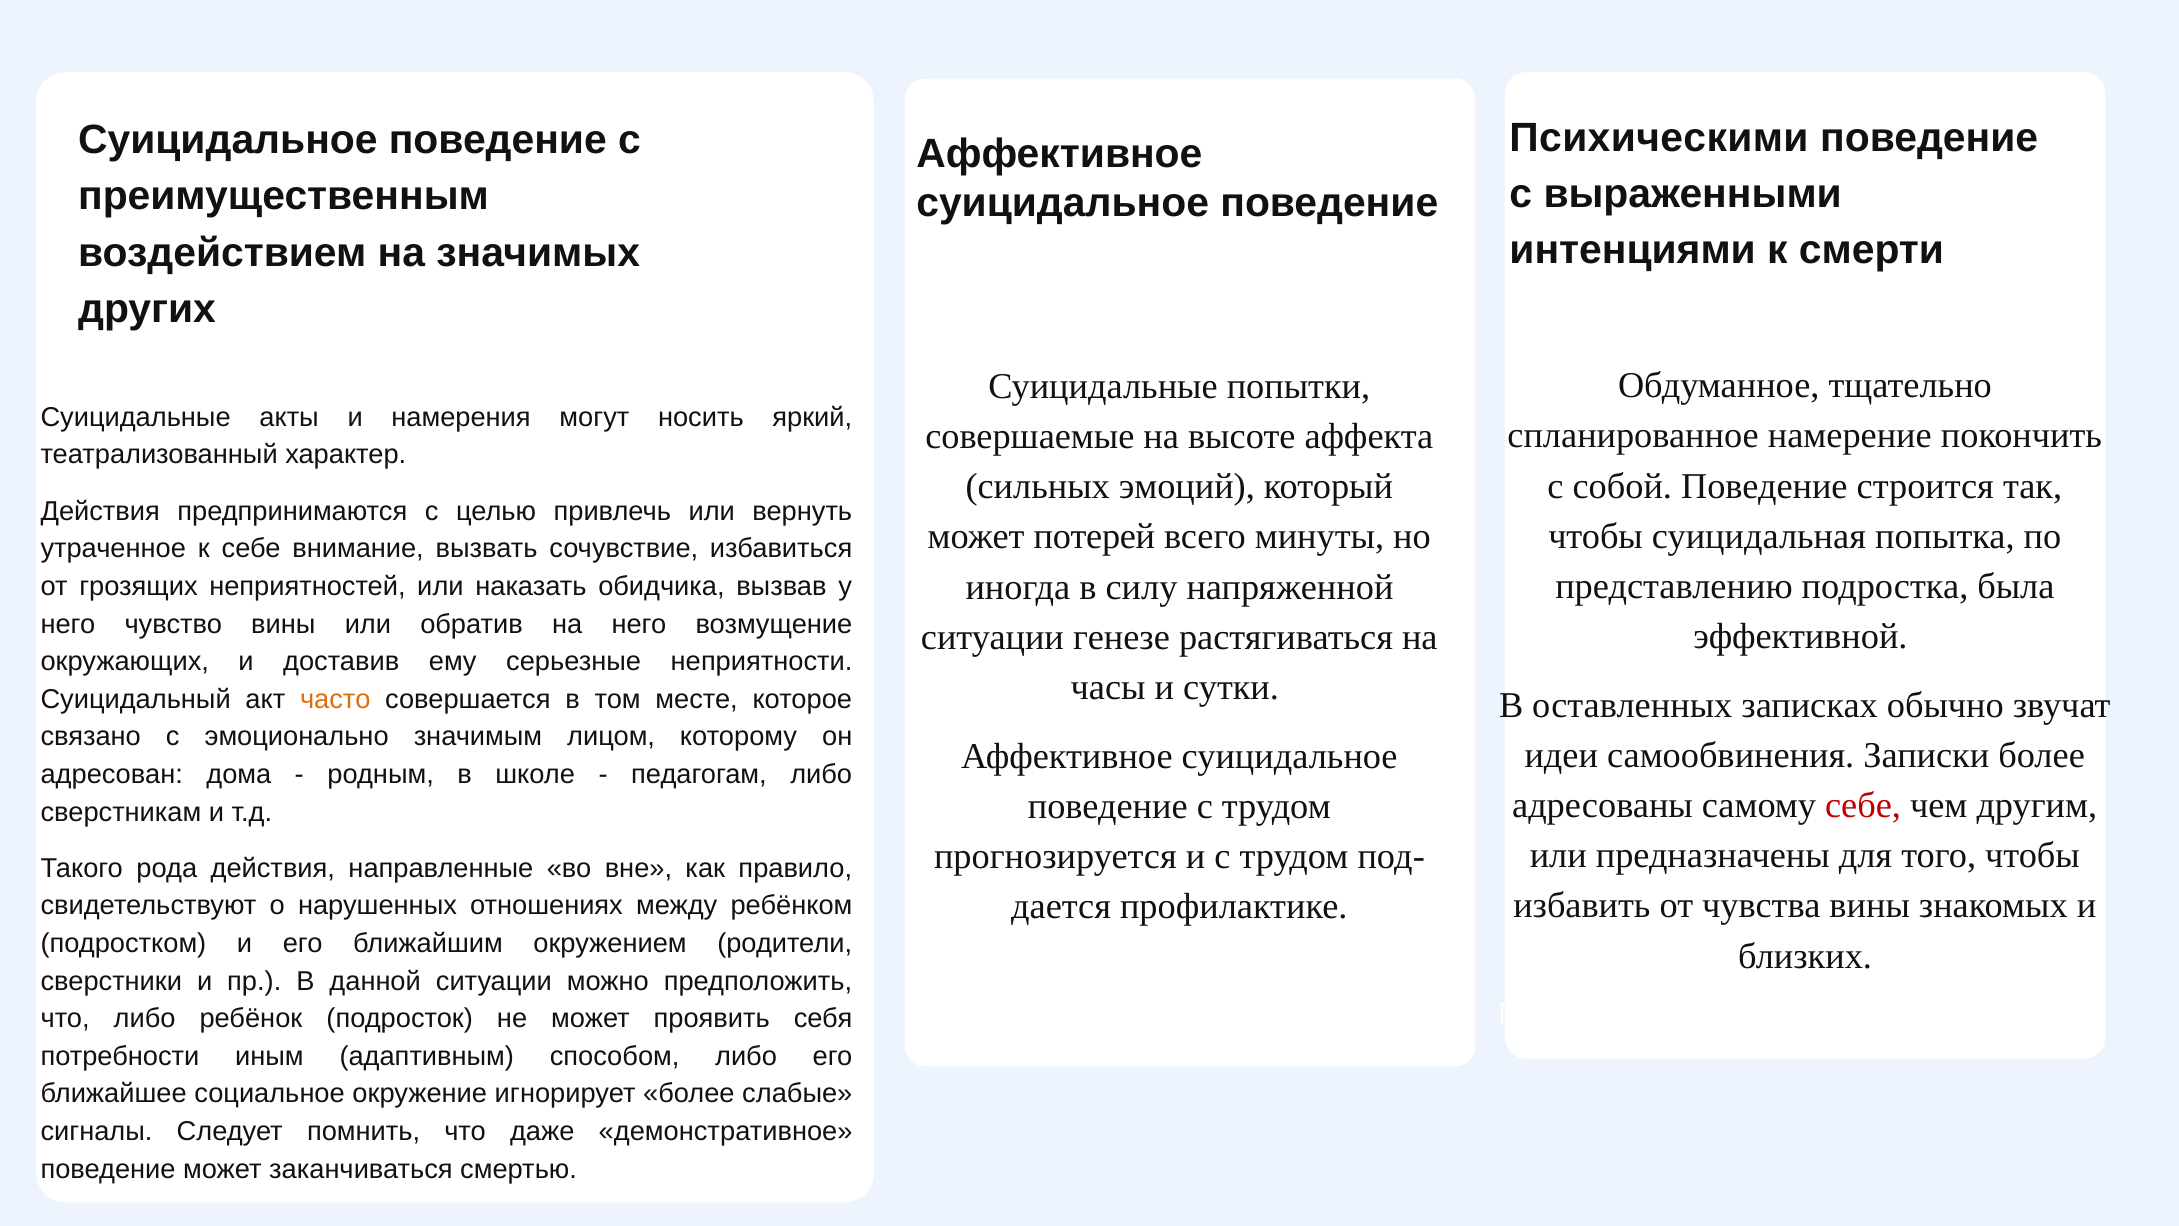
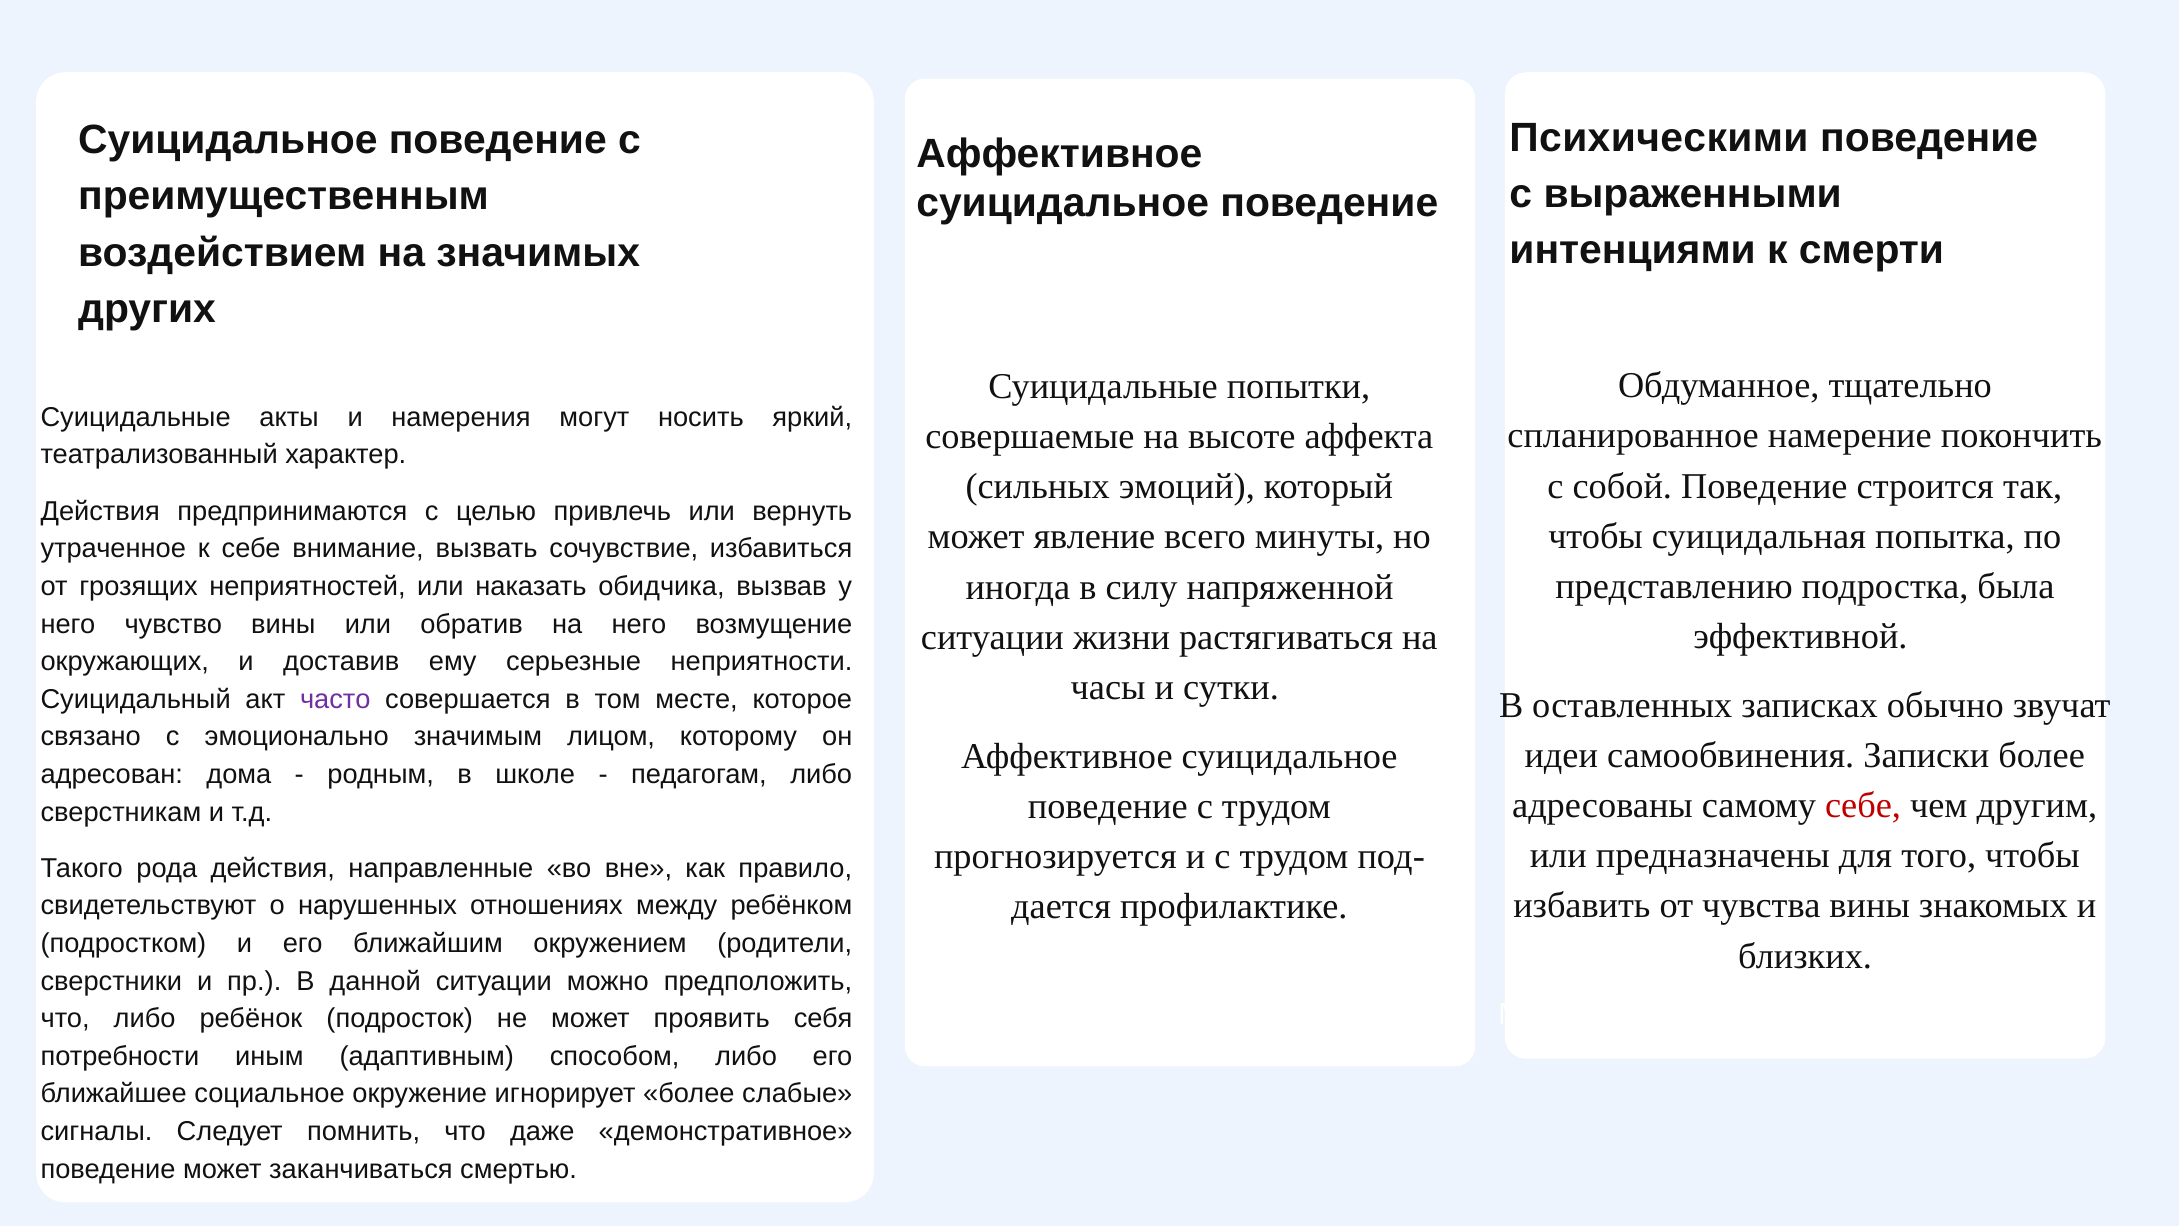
потерей: потерей -> явление
генезе: генезе -> жизни
часто colour: orange -> purple
